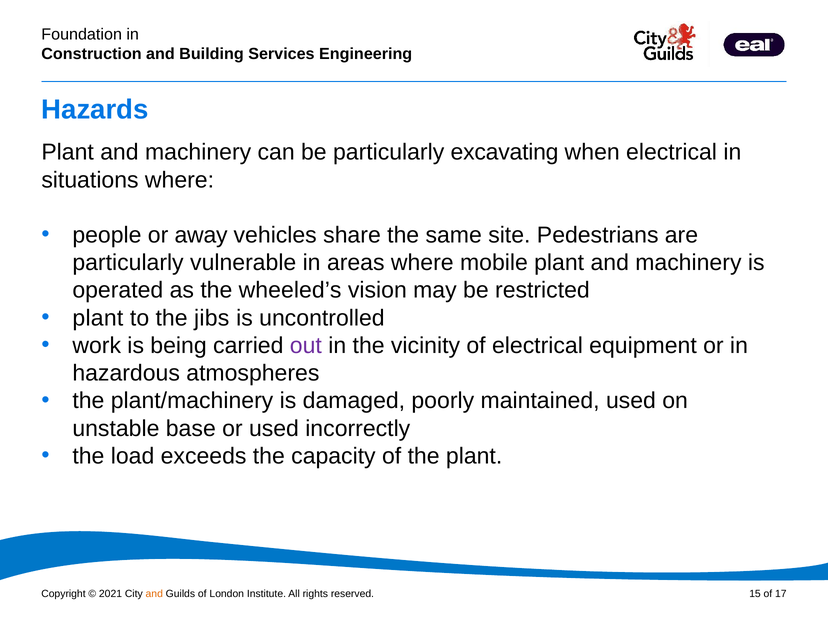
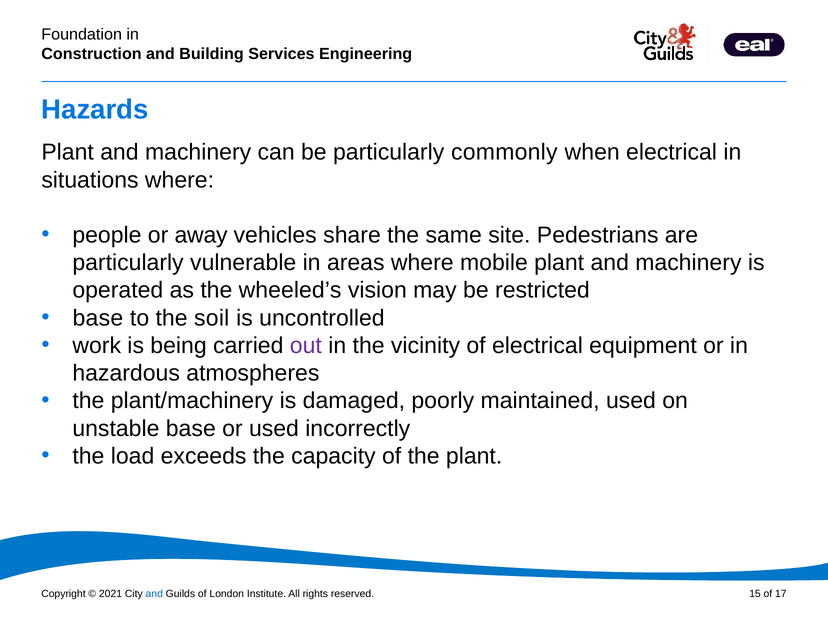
excavating: excavating -> commonly
plant at (98, 318): plant -> base
jibs: jibs -> soil
and at (154, 594) colour: orange -> blue
